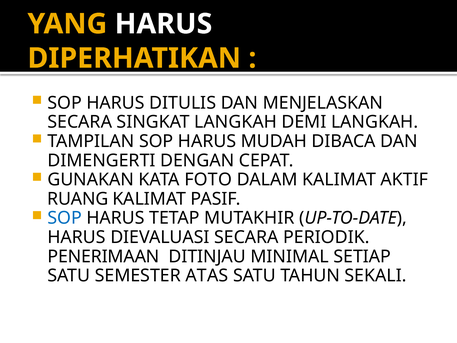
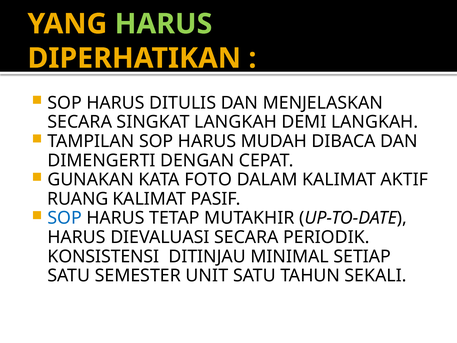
HARUS at (163, 24) colour: white -> light green
PENERIMAAN: PENERIMAAN -> KONSISTENSI
ATAS: ATAS -> UNIT
